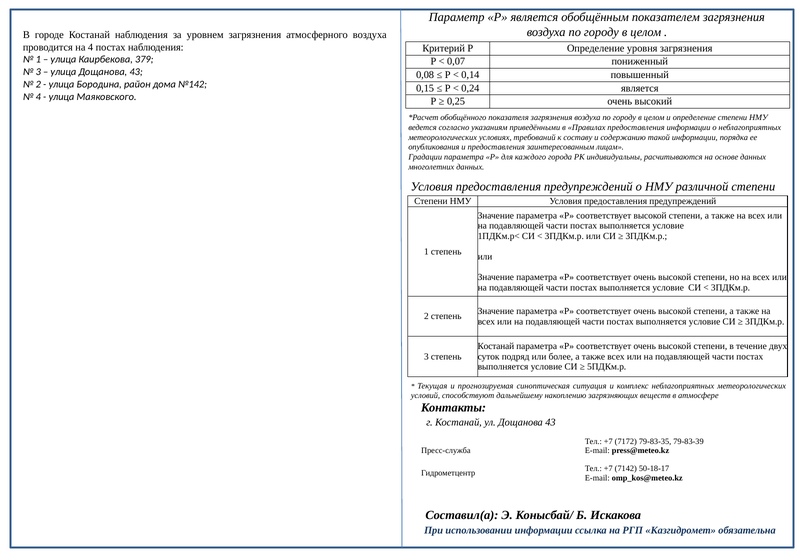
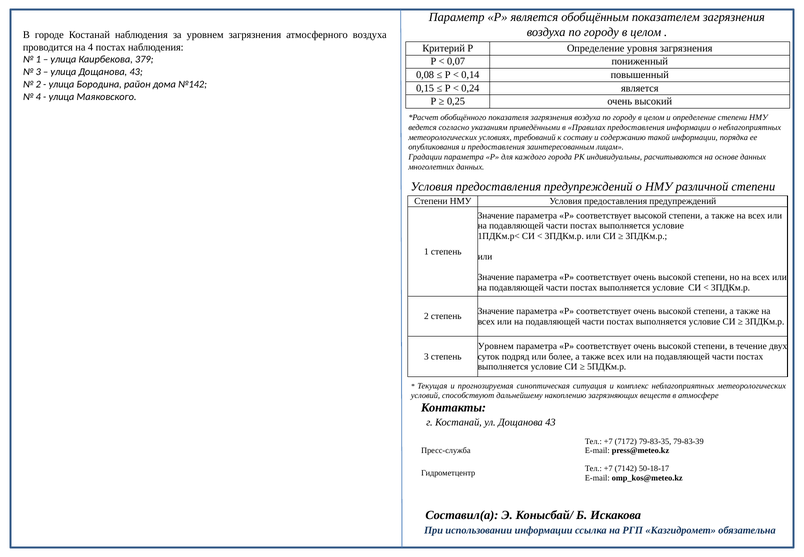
Костанай at (496, 346): Костанай -> Уровнем
